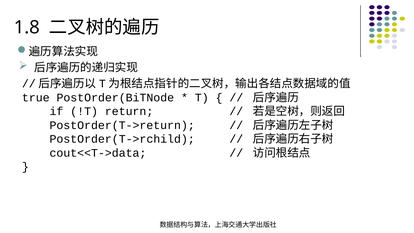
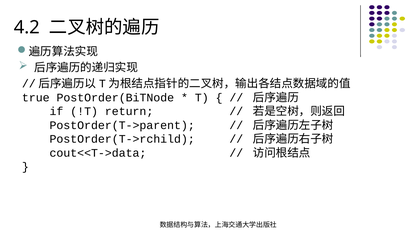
1.8: 1.8 -> 4.2
PostOrder(T->return: PostOrder(T->return -> PostOrder(T->parent
